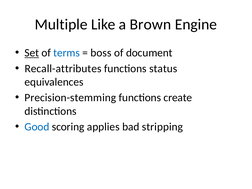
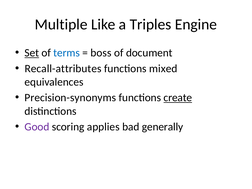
Brown: Brown -> Triples
status: status -> mixed
Precision-stemming: Precision-stemming -> Precision-synonyms
create underline: none -> present
Good colour: blue -> purple
stripping: stripping -> generally
